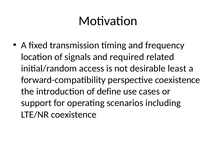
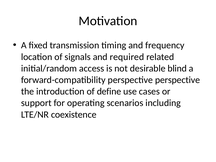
least: least -> blind
perspective coexistence: coexistence -> perspective
